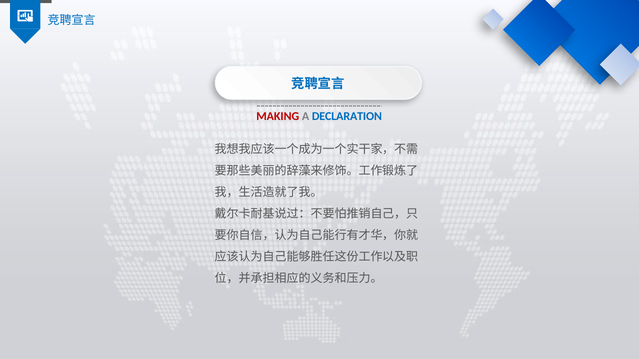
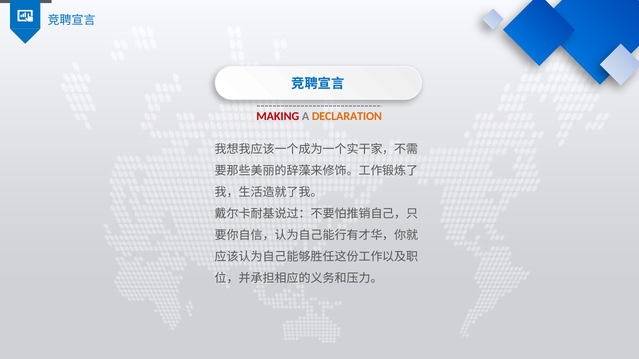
DECLARATION colour: blue -> orange
